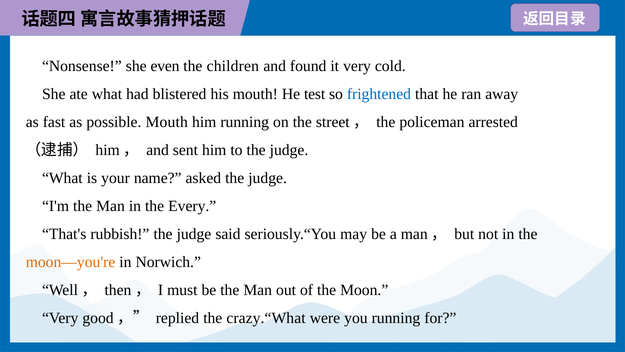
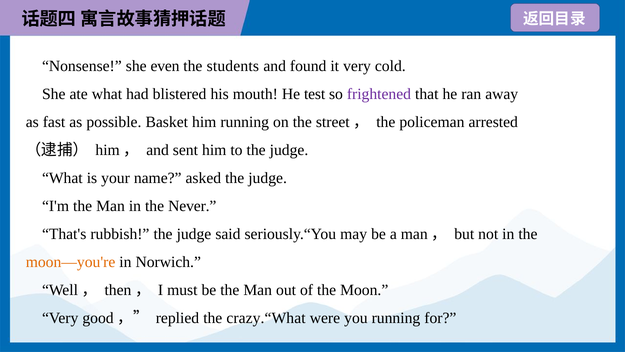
children: children -> students
frightened colour: blue -> purple
possible Mouth: Mouth -> Basket
Every: Every -> Never
